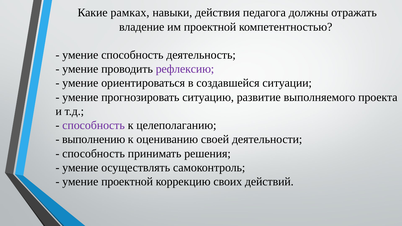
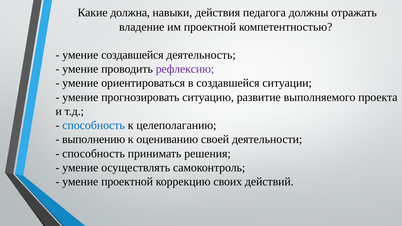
рамках: рамках -> должна
умение способность: способность -> создавшейся
способность at (94, 125) colour: purple -> blue
